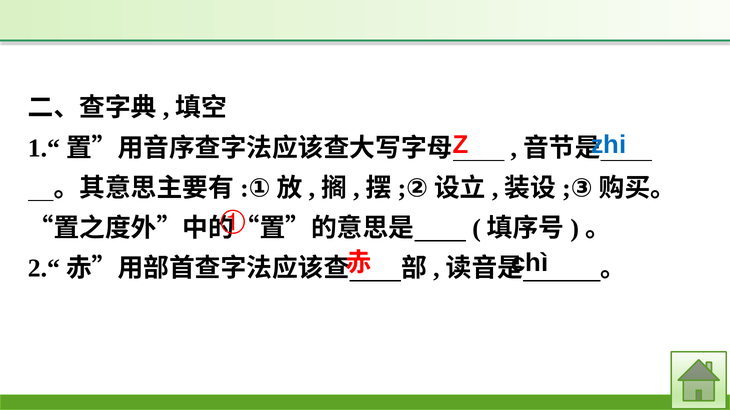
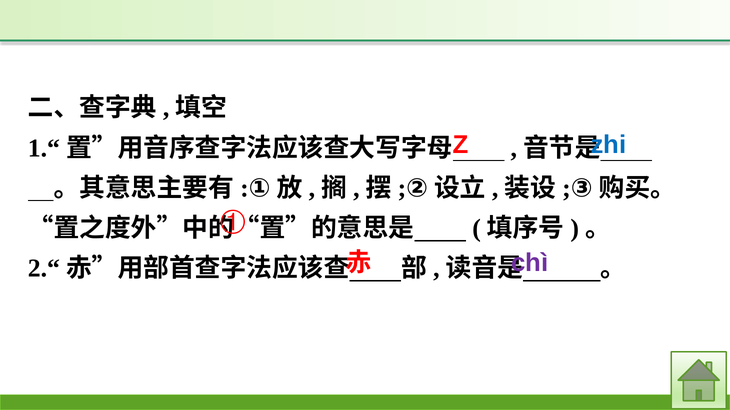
chì colour: black -> purple
